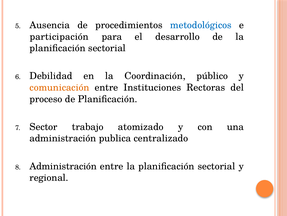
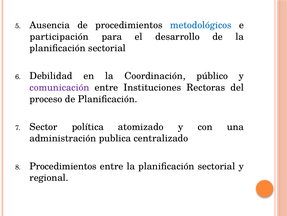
comunicación colour: orange -> purple
trabajo: trabajo -> política
Administración at (63, 166): Administración -> Procedimientos
